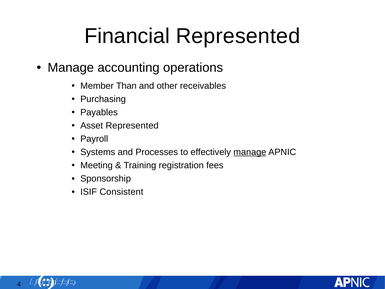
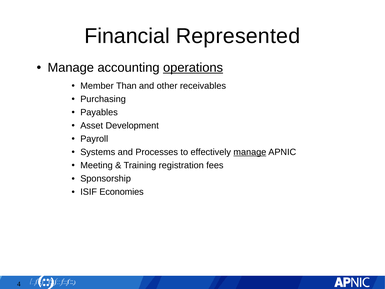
operations underline: none -> present
Asset Represented: Represented -> Development
Consistent: Consistent -> Economies
